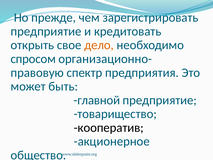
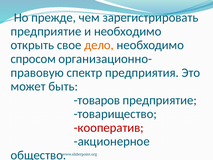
и кредитовать: кредитовать -> необходимо
главной: главной -> товаров
кооператив colour: black -> red
